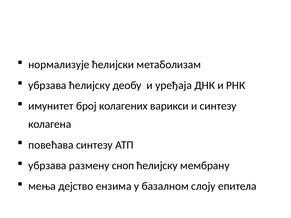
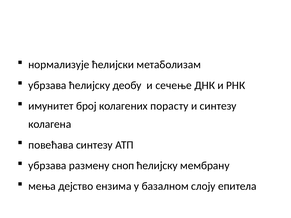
уређаја: уређаја -> сечење
варикси: варикси -> порасту
